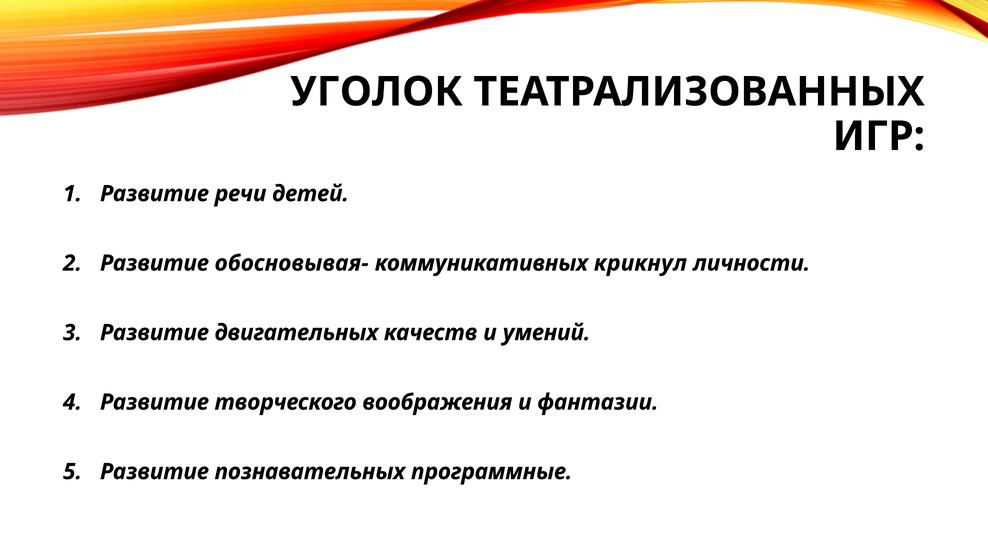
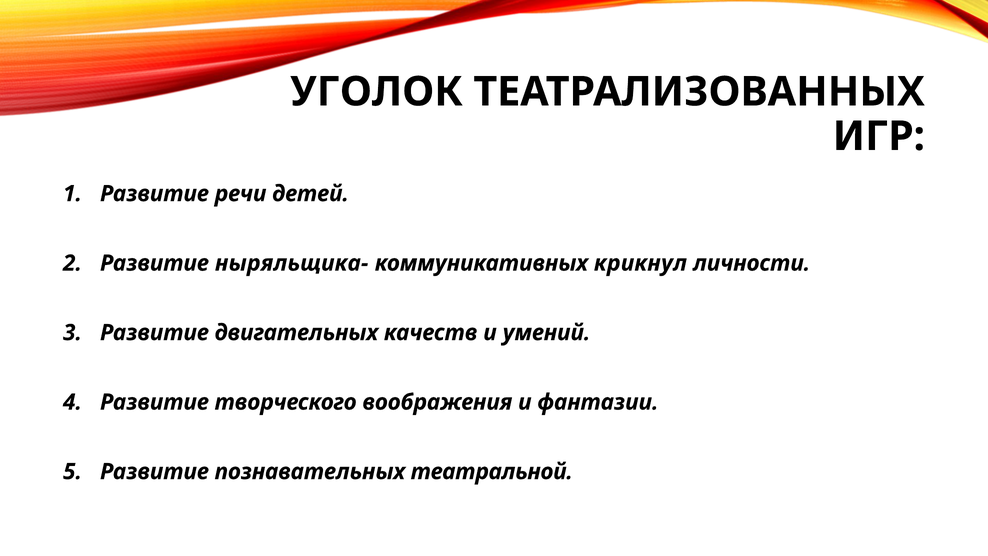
обосновывая-: обосновывая- -> ныряльщика-
программные: программные -> театральной
